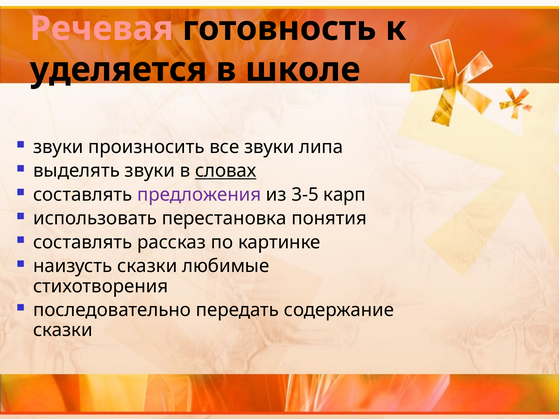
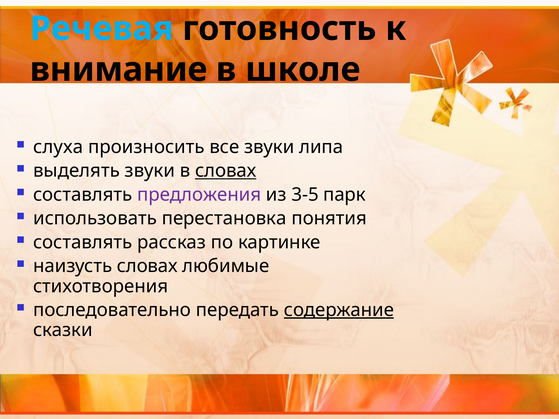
Речевая colour: pink -> light blue
уделяется: уделяется -> внимание
звуки at (58, 147): звуки -> слуха
карп: карп -> парк
наизусть сказки: сказки -> словах
содержание underline: none -> present
